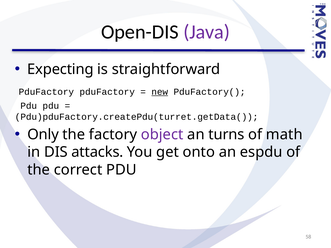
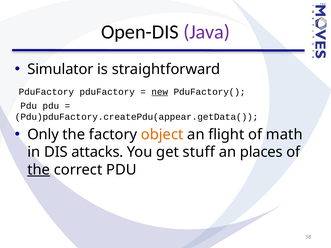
Expecting: Expecting -> Simulator
Pdu)pduFactory.createPdu(turret.getData(: Pdu)pduFactory.createPdu(turret.getData( -> Pdu)pduFactory.createPdu(appear.getData(
object colour: purple -> orange
turns: turns -> flight
onto: onto -> stuff
espdu: espdu -> places
the at (39, 170) underline: none -> present
